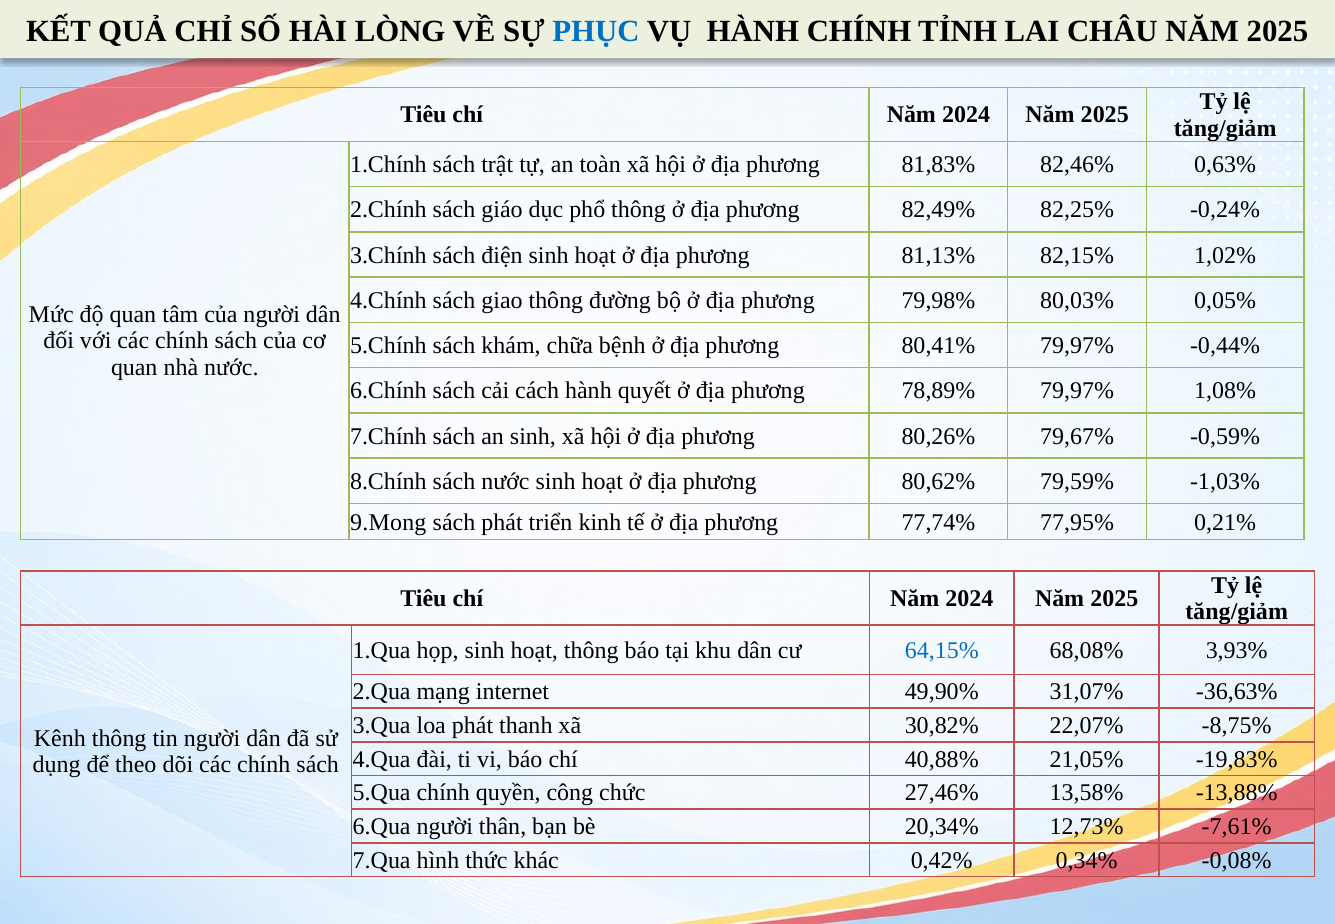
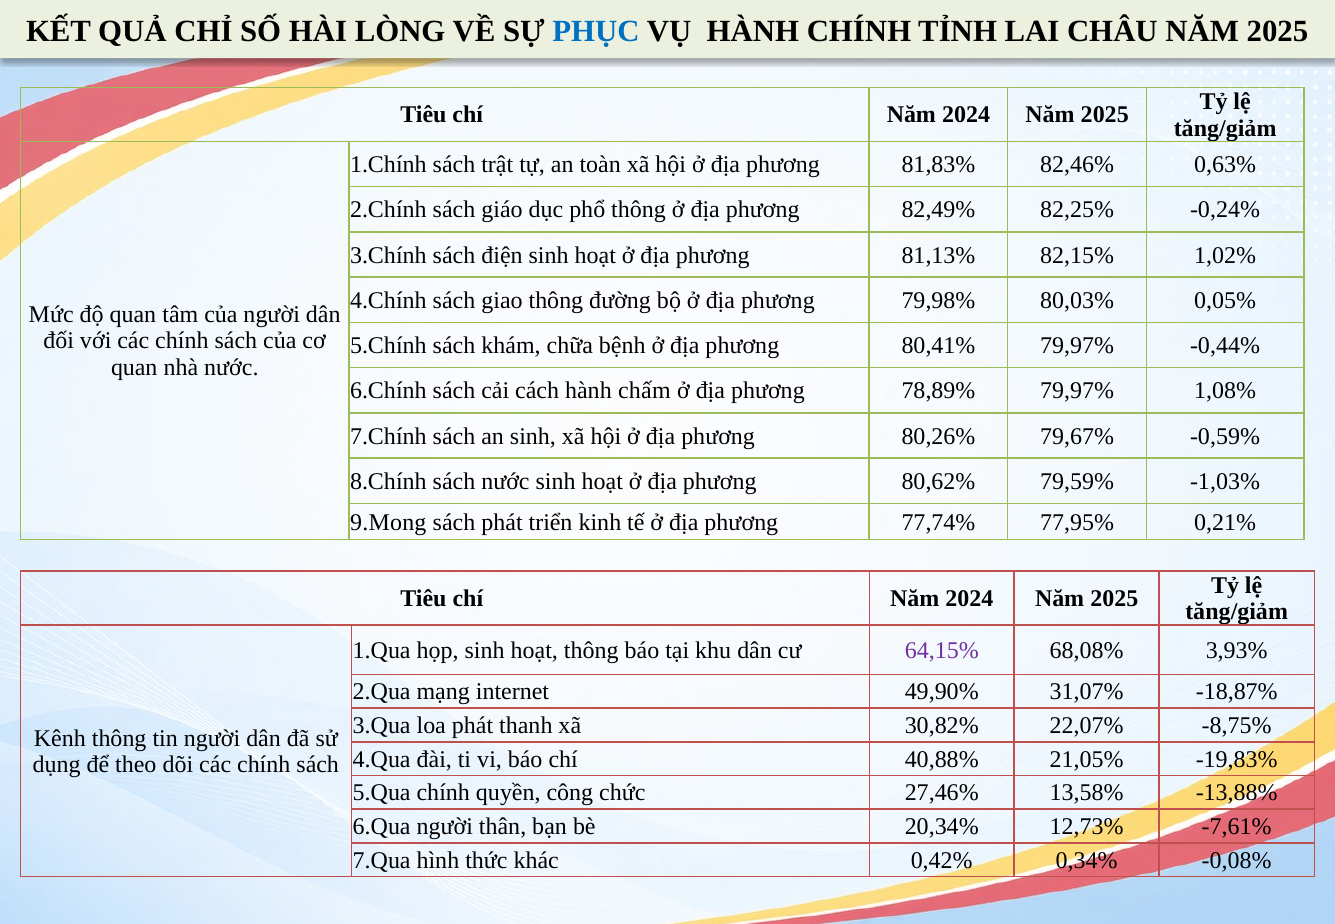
quyết: quyết -> chấm
64,15% colour: blue -> purple
-36,63%: -36,63% -> -18,87%
